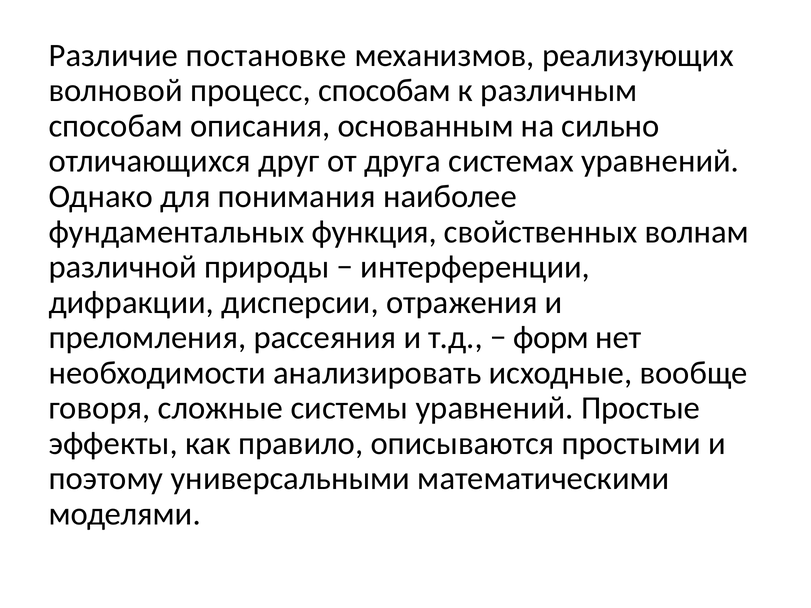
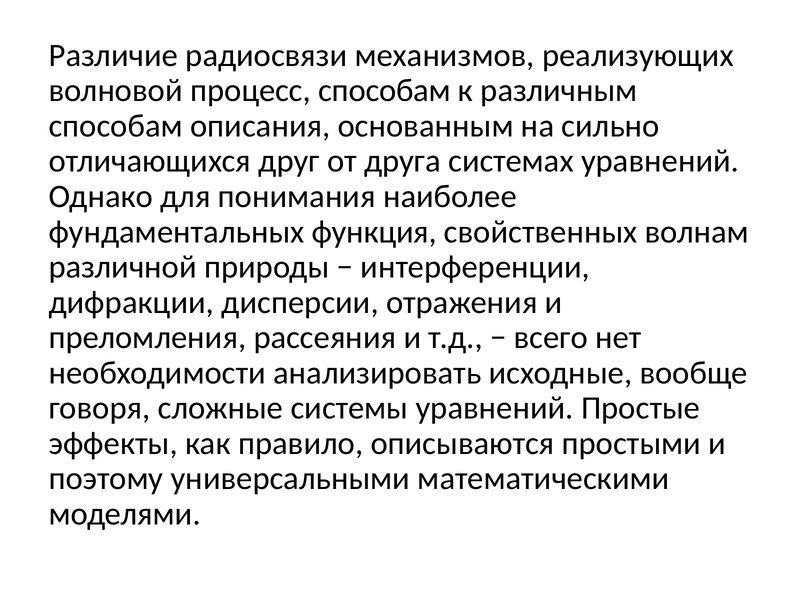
постановке: постановке -> радиосвязи
форм: форм -> всего
